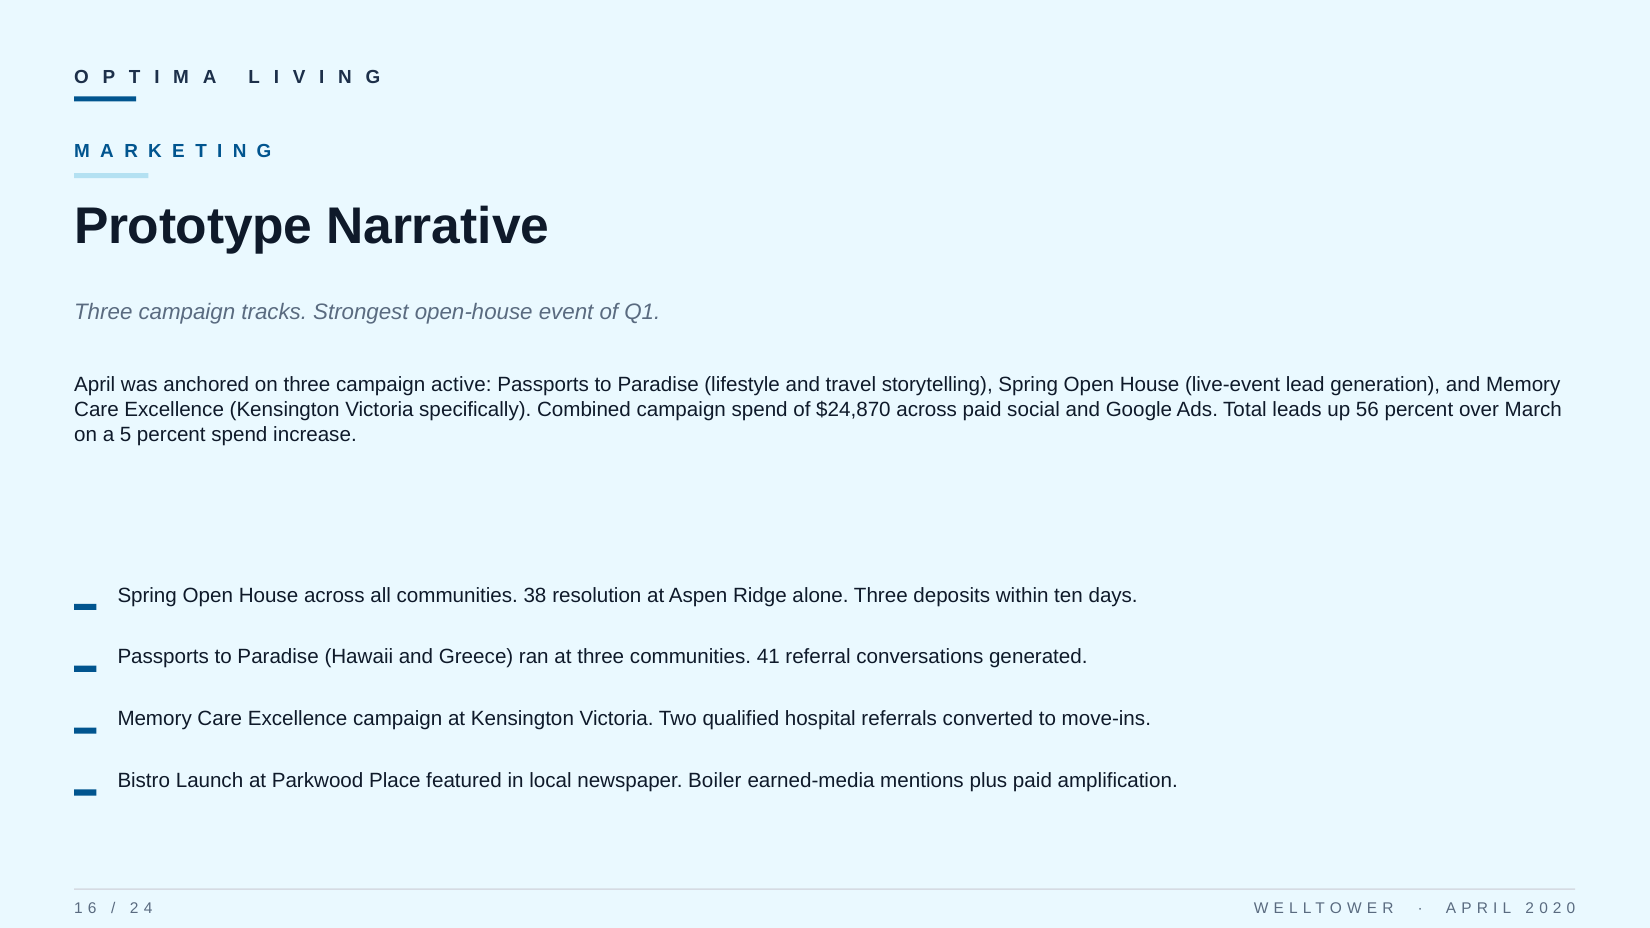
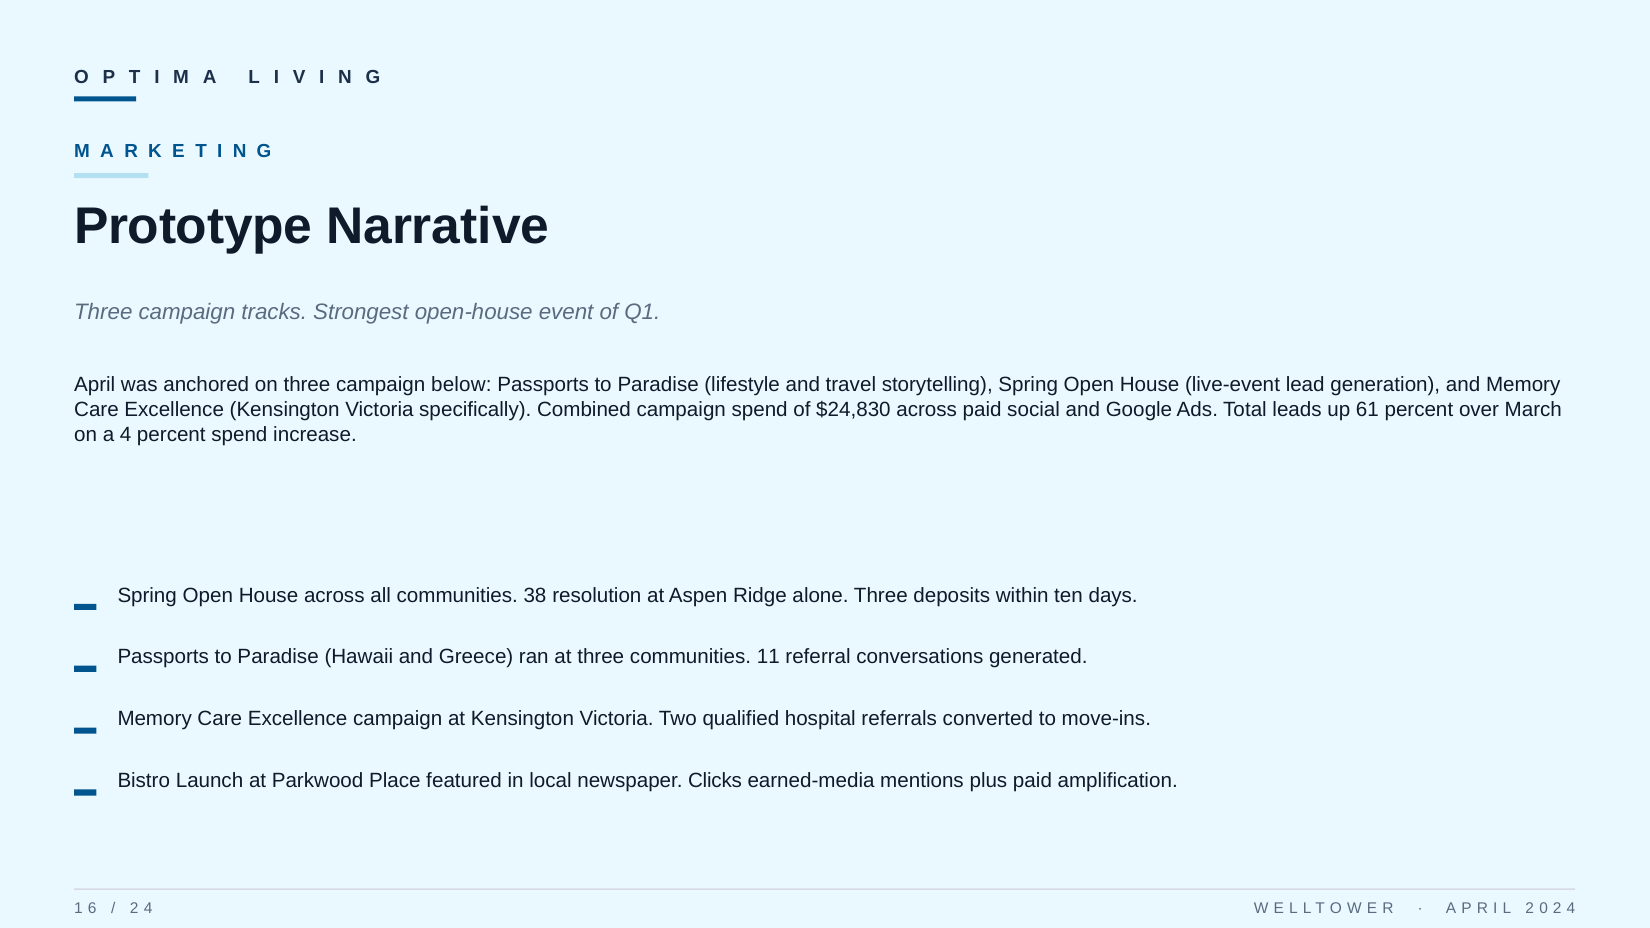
active: active -> below
$24,870: $24,870 -> $24,830
56: 56 -> 61
a 5: 5 -> 4
41: 41 -> 11
Boiler: Boiler -> Clicks
0 at (1571, 908): 0 -> 4
